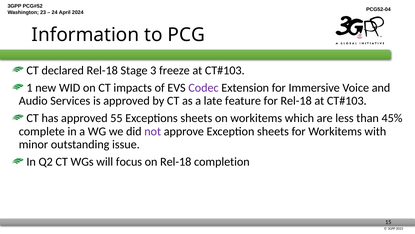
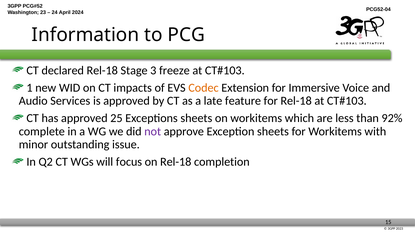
Codec colour: purple -> orange
55: 55 -> 25
45%: 45% -> 92%
